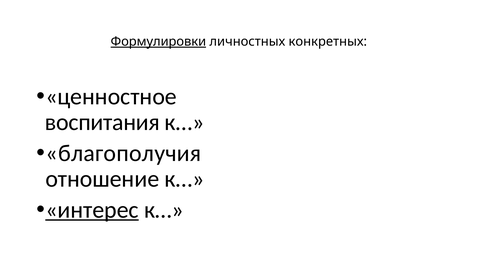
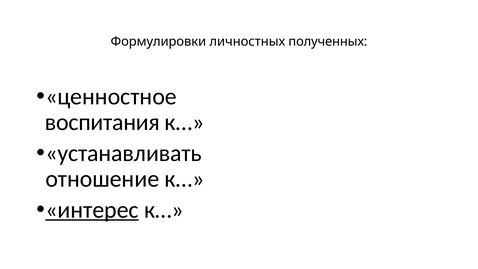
Формулировки underline: present -> none
конкретных: конкретных -> полученных
благополучия: благополучия -> устанавливать
